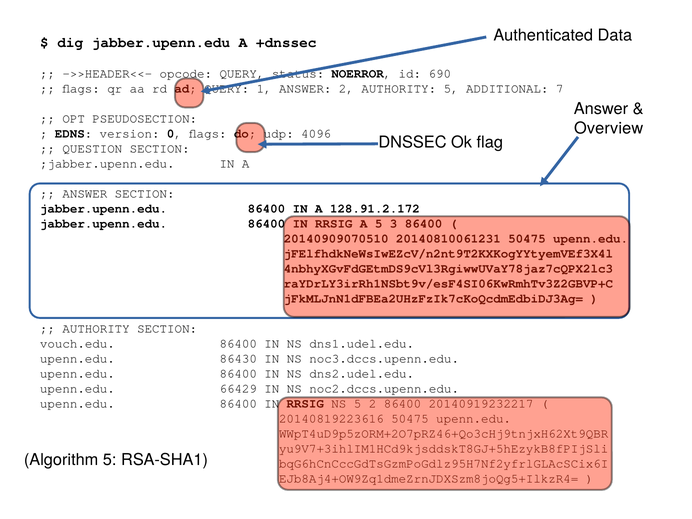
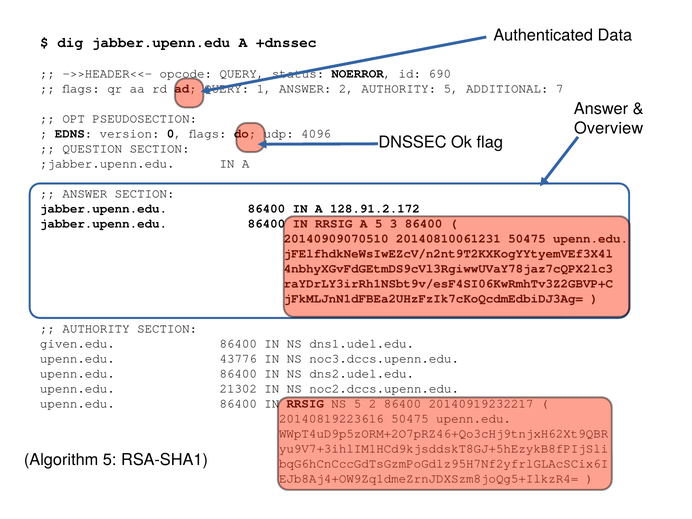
vouch.edu: vouch.edu -> given.edu
86430: 86430 -> 43776
66429: 66429 -> 21302
